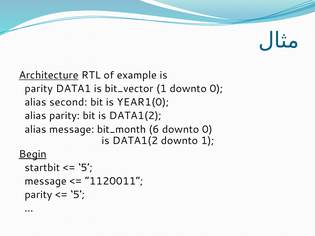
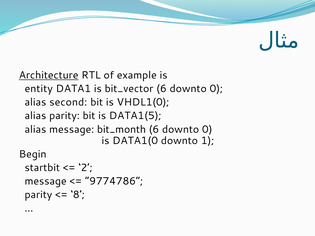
parity at (39, 89): parity -> entity
bit_vector 1: 1 -> 6
YEAR1(0: YEAR1(0 -> VHDL1(0
bit is DATA1(2: DATA1(2 -> DATA1(5
DATA1(2 at (135, 141): DATA1(2 -> DATA1(0
Begin underline: present -> none
5 at (85, 168): 5 -> 2
1120011: 1120011 -> 9774786
5 at (78, 195): 5 -> 8
